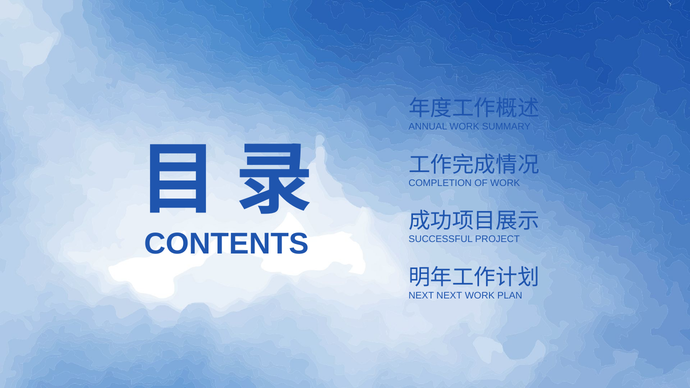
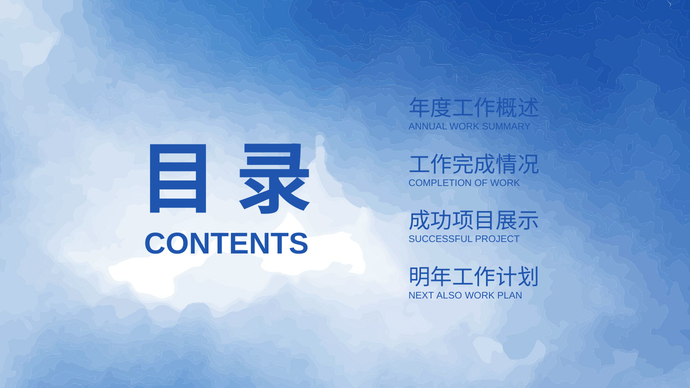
NEXT NEXT: NEXT -> ALSO
